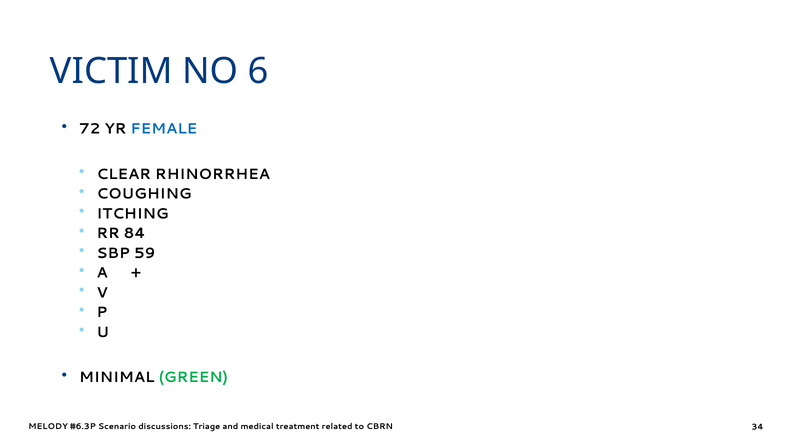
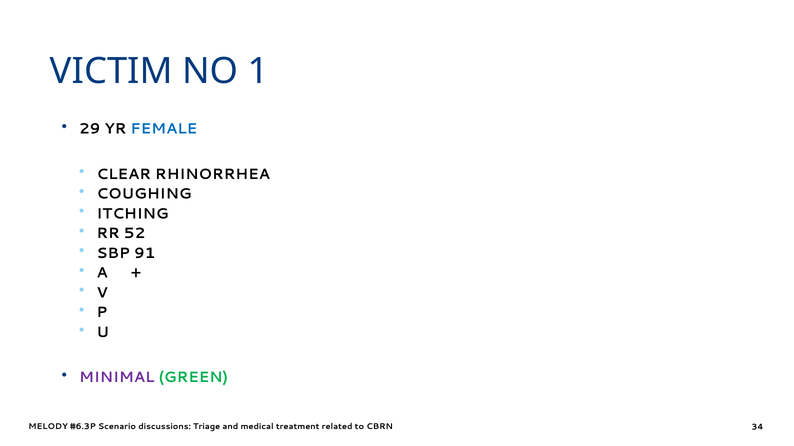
6: 6 -> 1
72: 72 -> 29
84: 84 -> 52
59: 59 -> 91
MINIMAL colour: black -> purple
